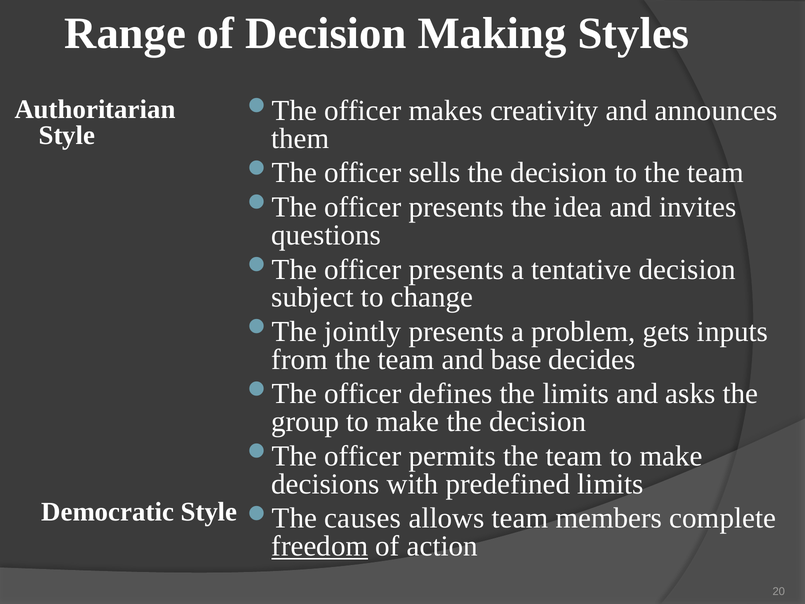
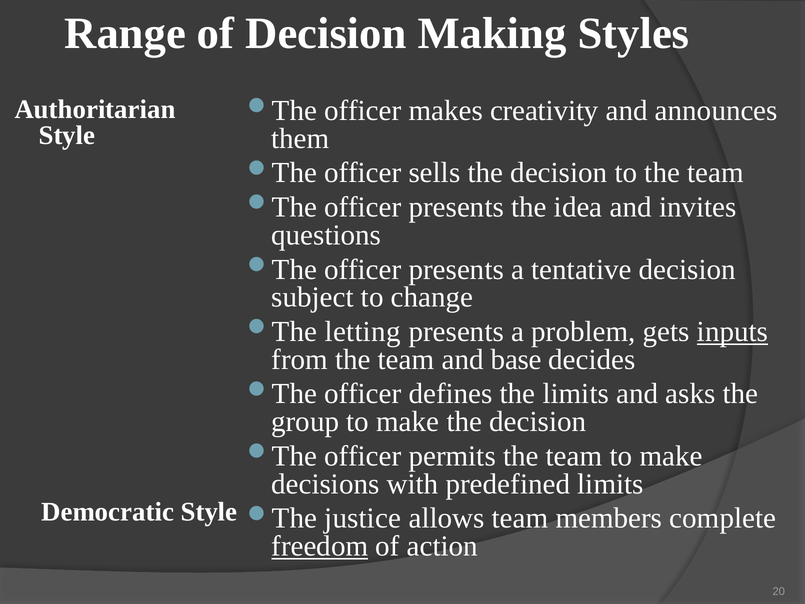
jointly: jointly -> letting
inputs underline: none -> present
causes: causes -> justice
